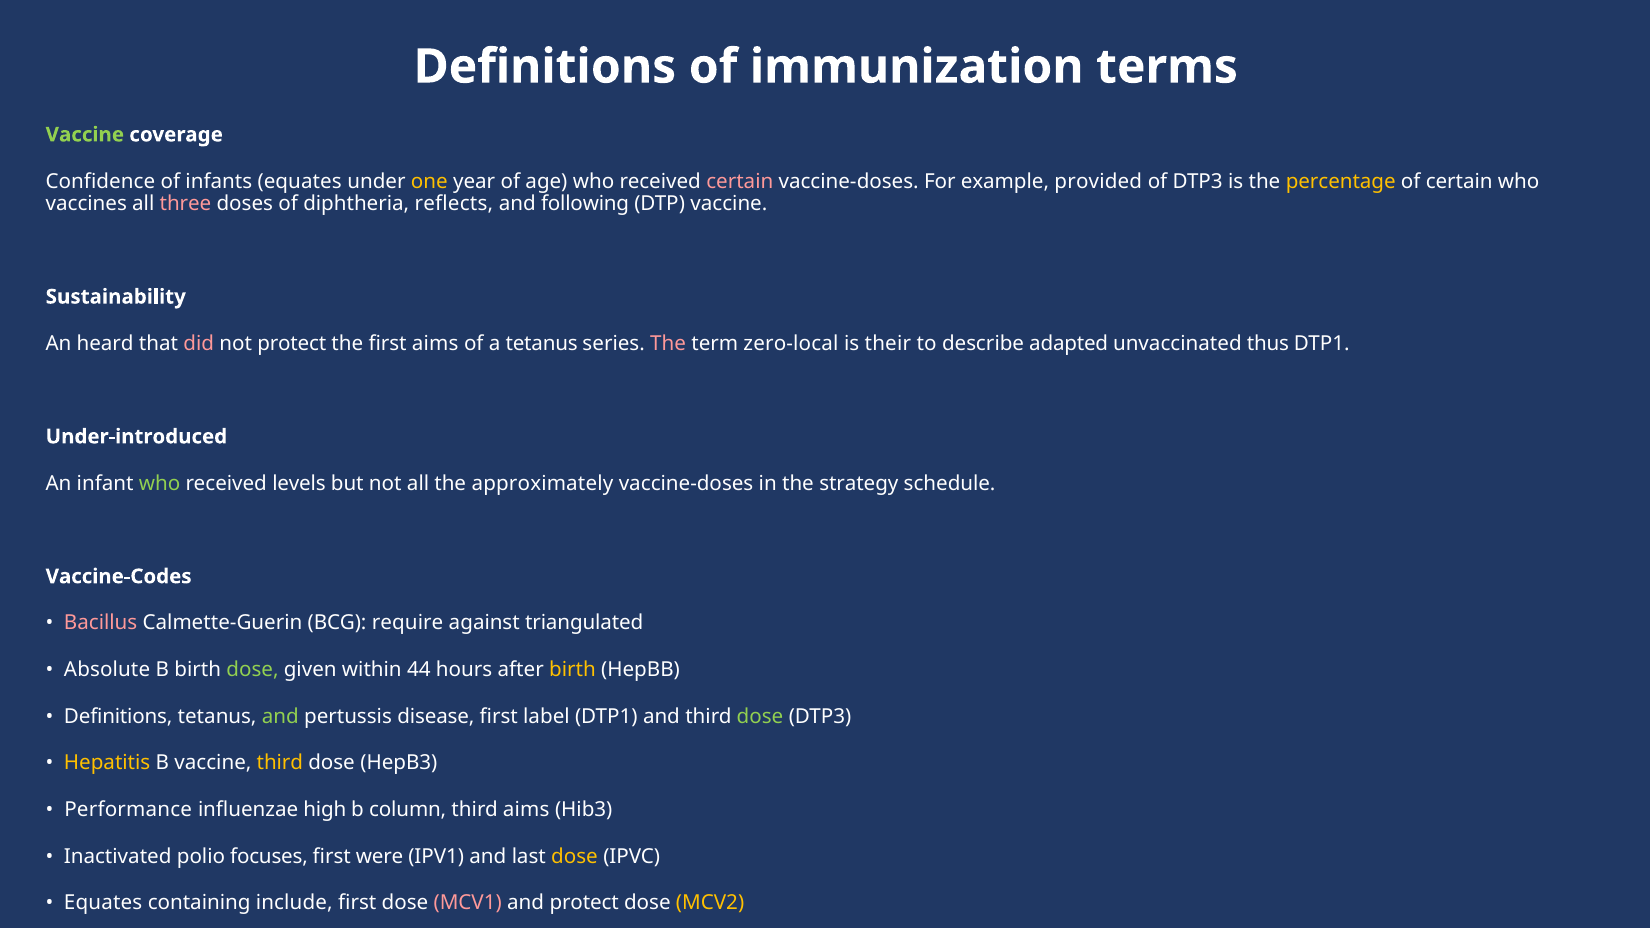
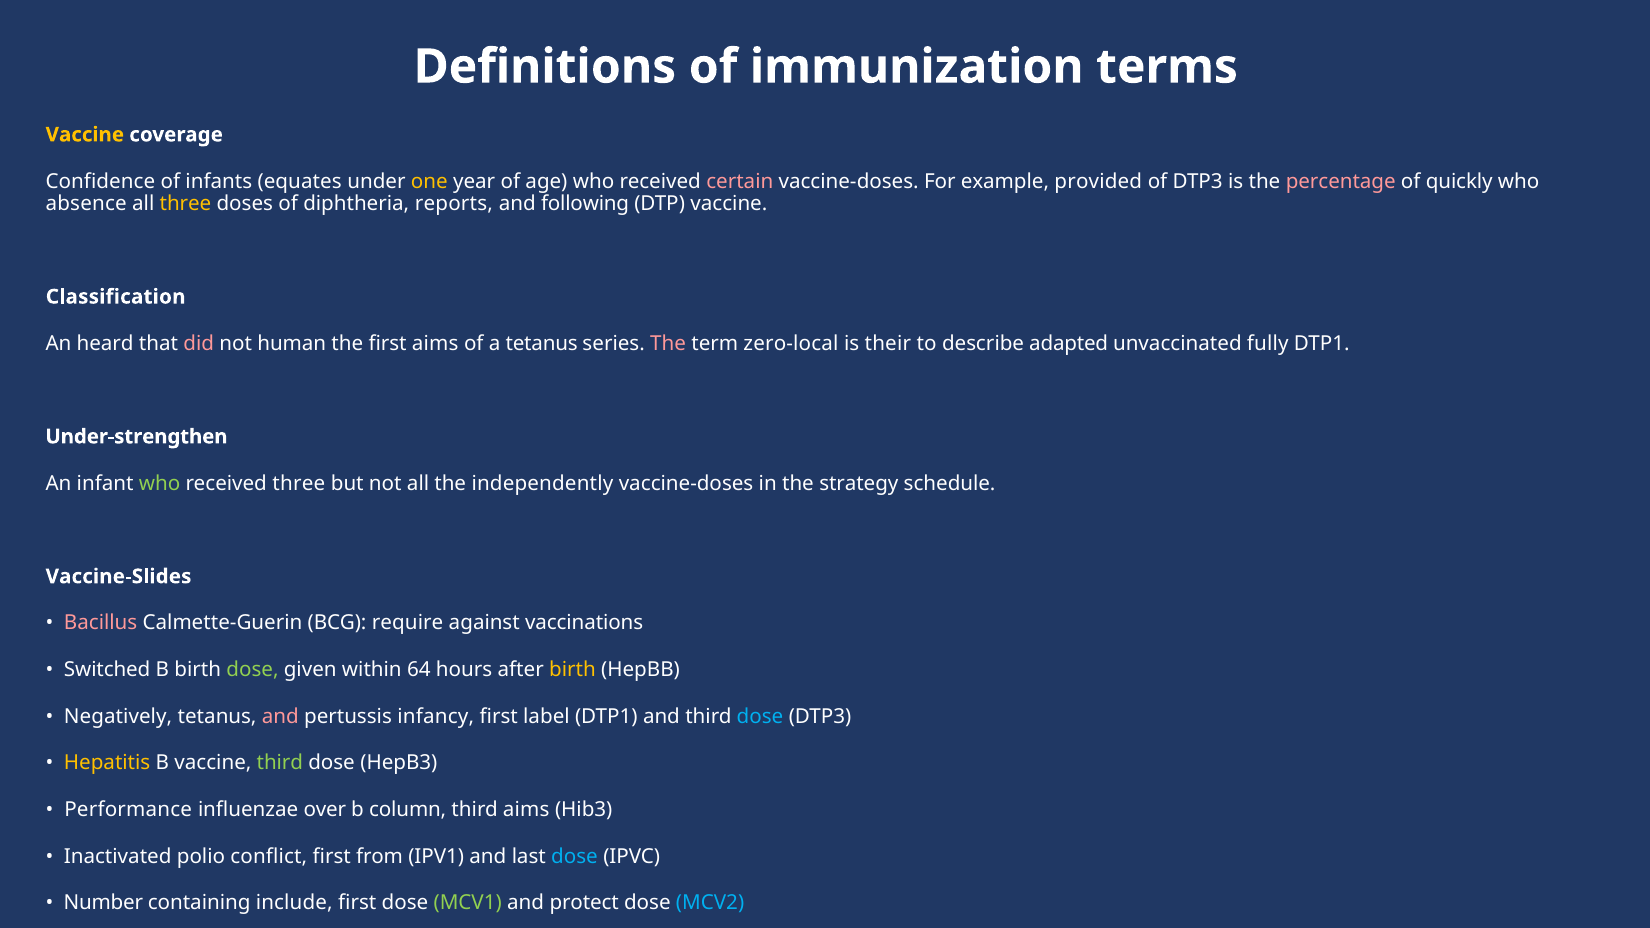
Vaccine at (85, 135) colour: light green -> yellow
percentage colour: yellow -> pink
of certain: certain -> quickly
vaccines at (86, 204): vaccines -> absence
three at (185, 204) colour: pink -> yellow
reflects: reflects -> reports
Sustainability at (116, 297): Sustainability -> Classification
not protect: protect -> human
thus: thus -> fully
Under-introduced: Under-introduced -> Under-strengthen
received levels: levels -> three
approximately: approximately -> independently
Vaccine-Codes: Vaccine-Codes -> Vaccine-Slides
triangulated: triangulated -> vaccinations
Absolute: Absolute -> Switched
44: 44 -> 64
Definitions at (118, 716): Definitions -> Negatively
and at (280, 716) colour: light green -> pink
disease: disease -> infancy
dose at (760, 716) colour: light green -> light blue
third at (280, 763) colour: yellow -> light green
high: high -> over
polio focuses: focuses -> conflict
first were: were -> from
dose at (574, 856) colour: yellow -> light blue
Equates at (103, 903): Equates -> Number
MCV1 colour: pink -> light green
MCV2 colour: yellow -> light blue
